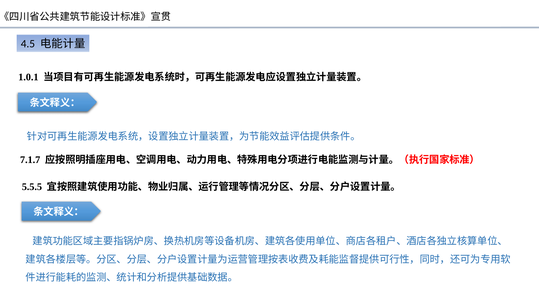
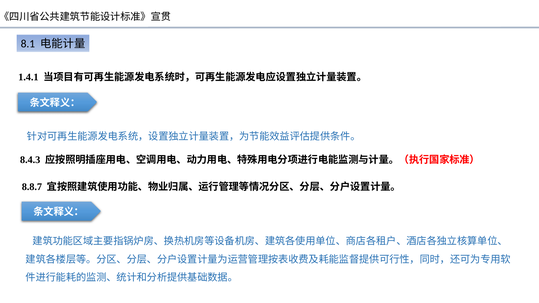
4.5: 4.5 -> 8.1
1.0.1: 1.0.1 -> 1.4.1
7.1.7: 7.1.7 -> 8.4.3
5.5.5: 5.5.5 -> 8.8.7
